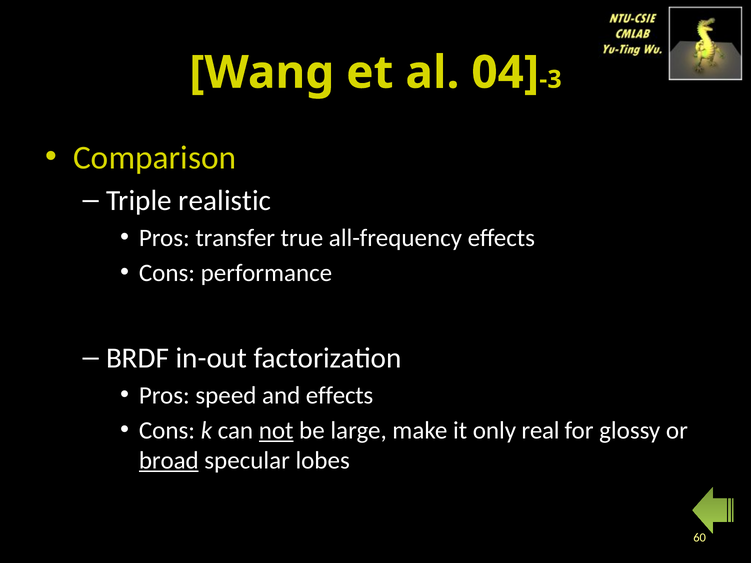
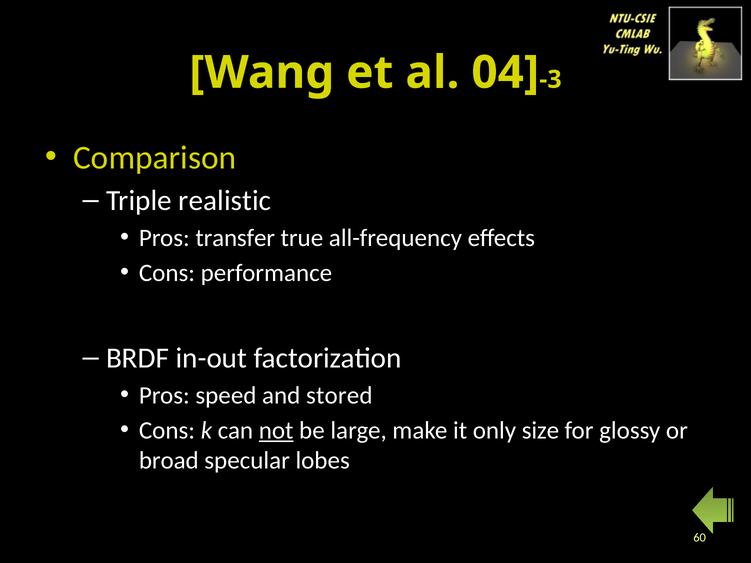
and effects: effects -> stored
real: real -> size
broad underline: present -> none
